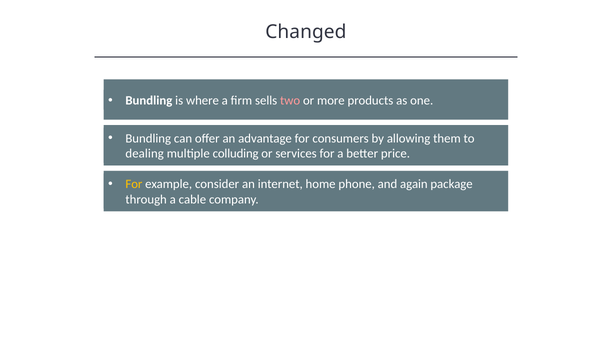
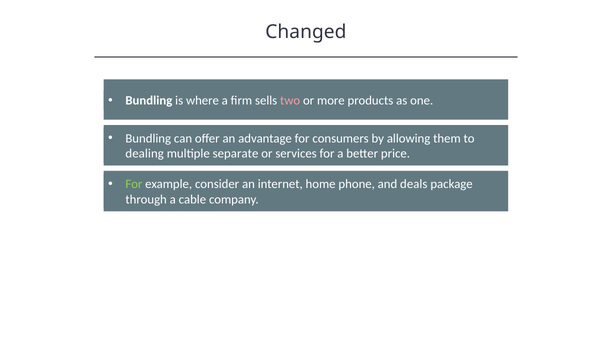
colluding: colluding -> separate
For at (134, 184) colour: yellow -> light green
again: again -> deals
